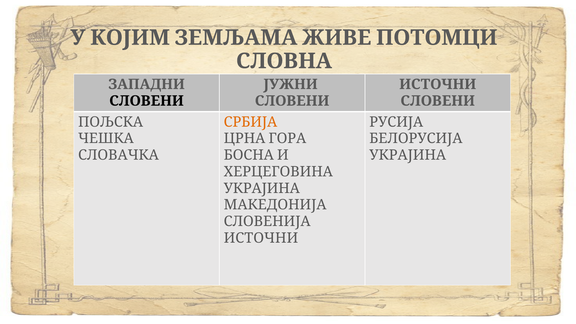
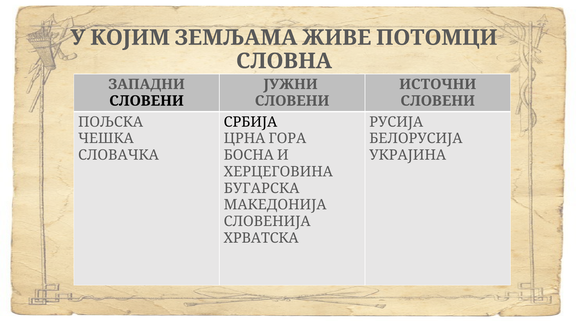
СРБИЈА colour: orange -> black
УКРАЈИНА at (262, 188): УКРАЈИНА -> БУГАРСКА
ИСТОЧНИ at (261, 238): ИСТОЧНИ -> ХРВАТСКА
